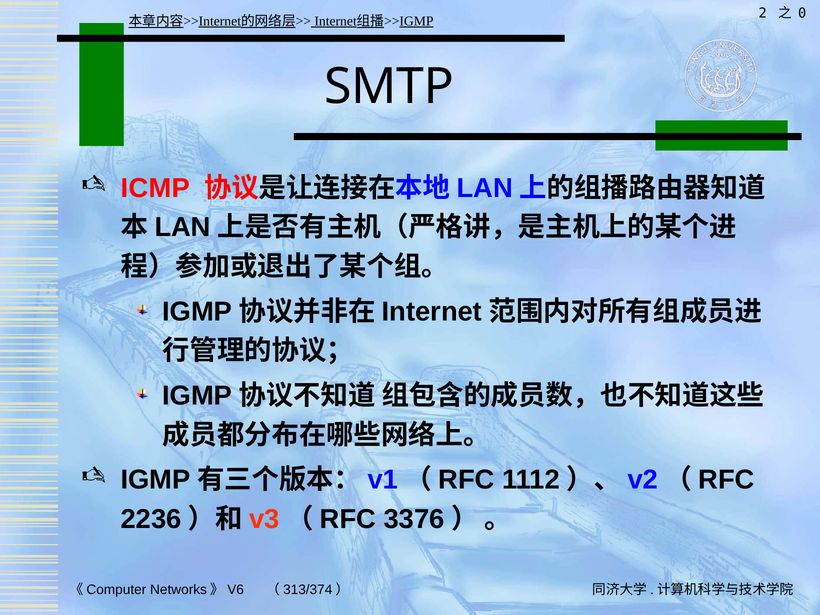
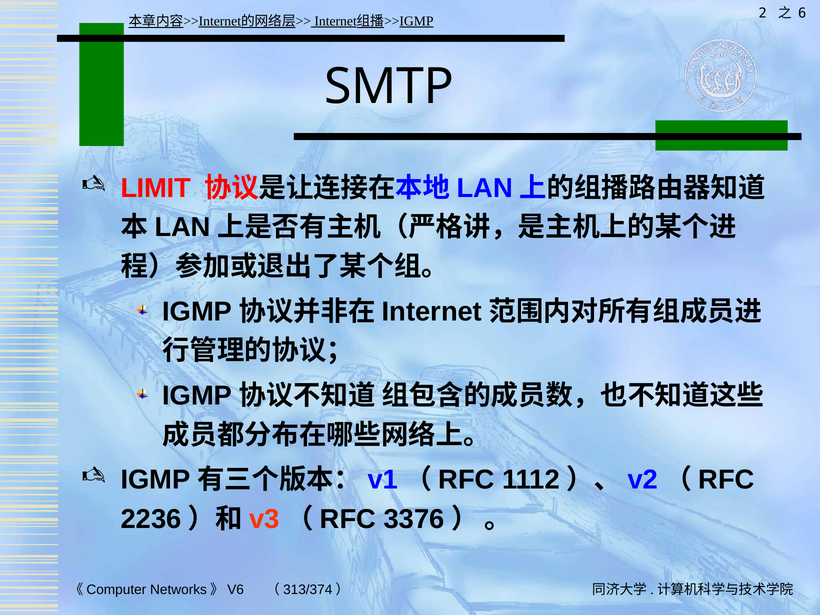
0: 0 -> 6
ICMP: ICMP -> LIMIT
